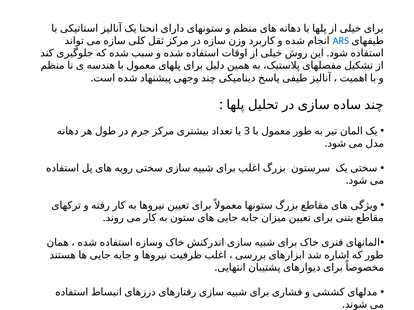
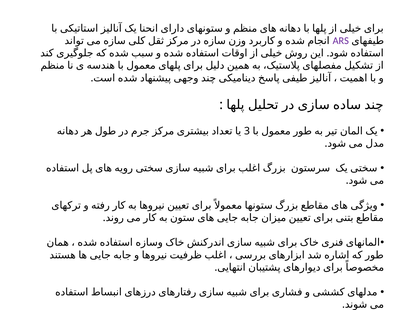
ARS colour: blue -> purple
